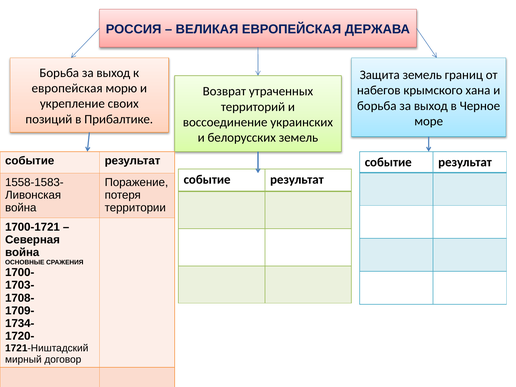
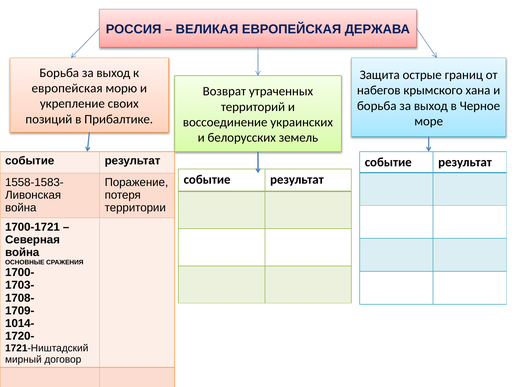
Защита земель: земель -> острые
1734-: 1734- -> 1014-
